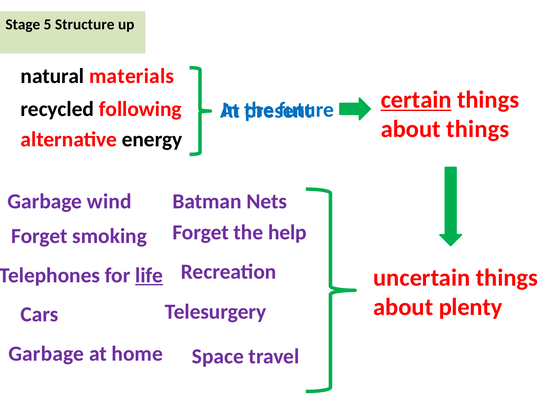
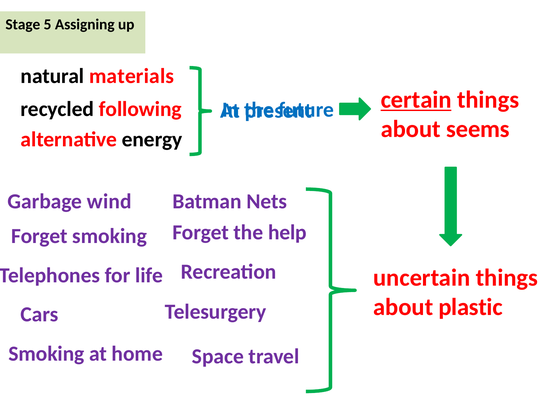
Structure: Structure -> Assigning
about things: things -> seems
life underline: present -> none
plenty: plenty -> plastic
Garbage at (46, 354): Garbage -> Smoking
